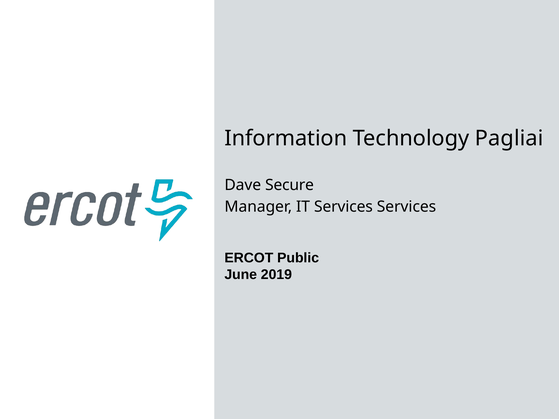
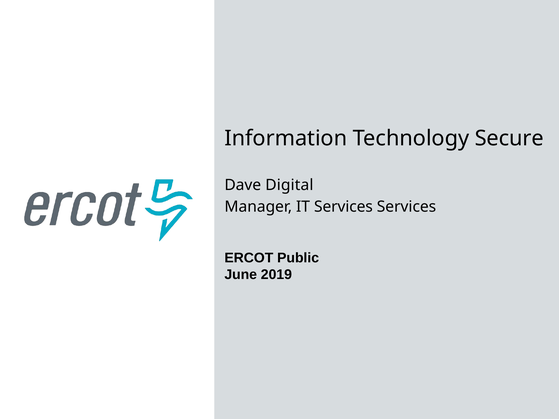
Pagliai: Pagliai -> Secure
Secure: Secure -> Digital
